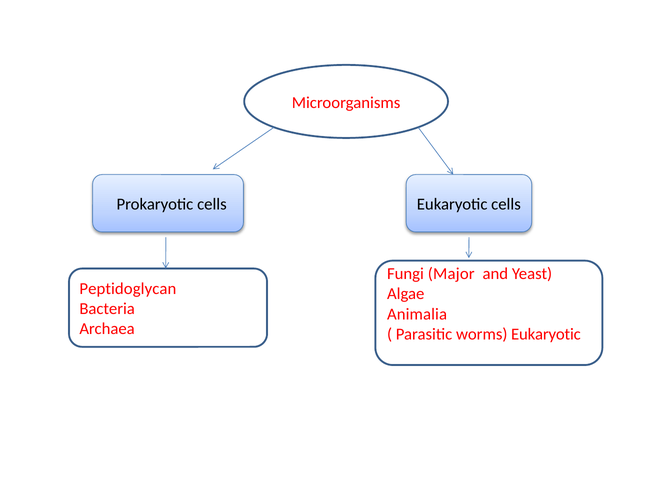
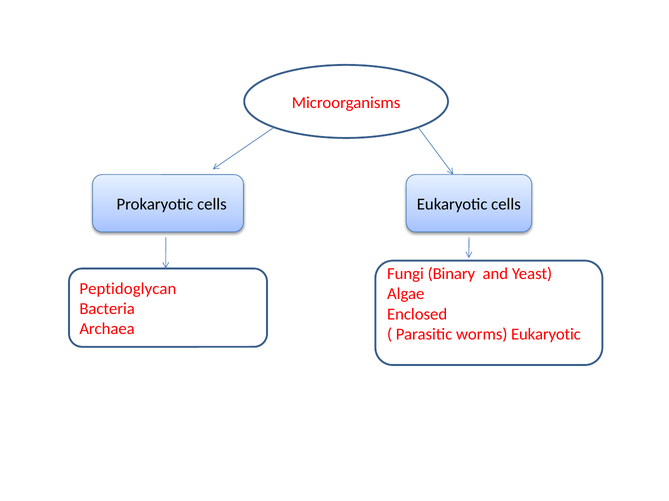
Major: Major -> Binary
Animalia: Animalia -> Enclosed
